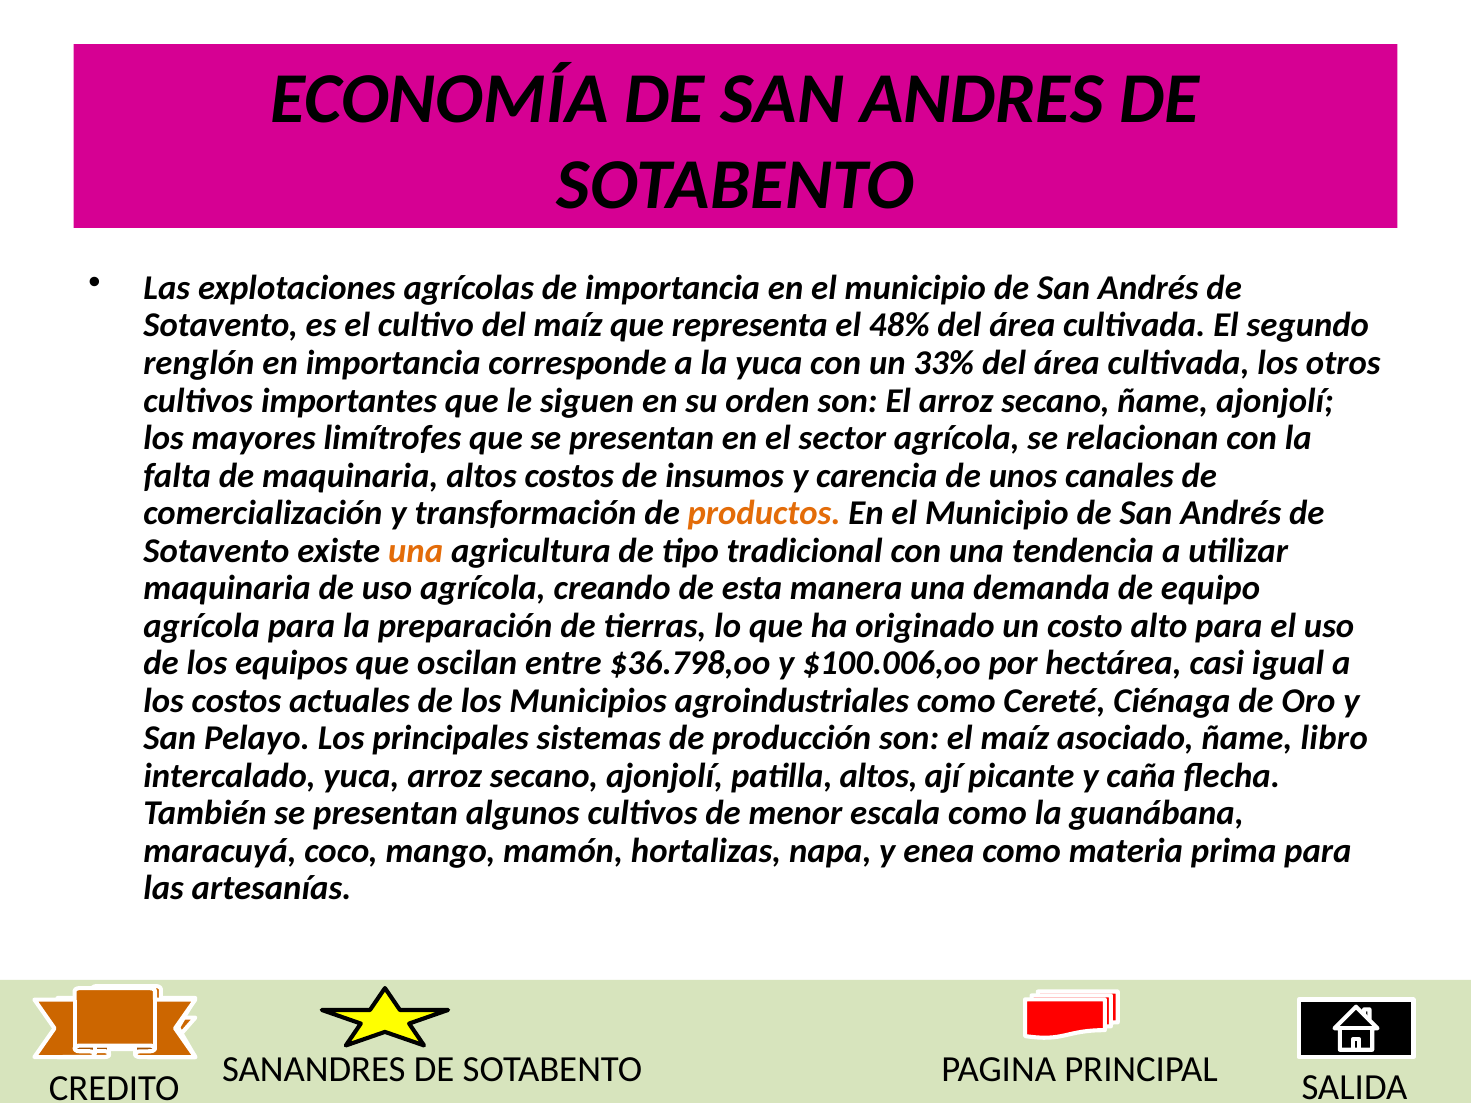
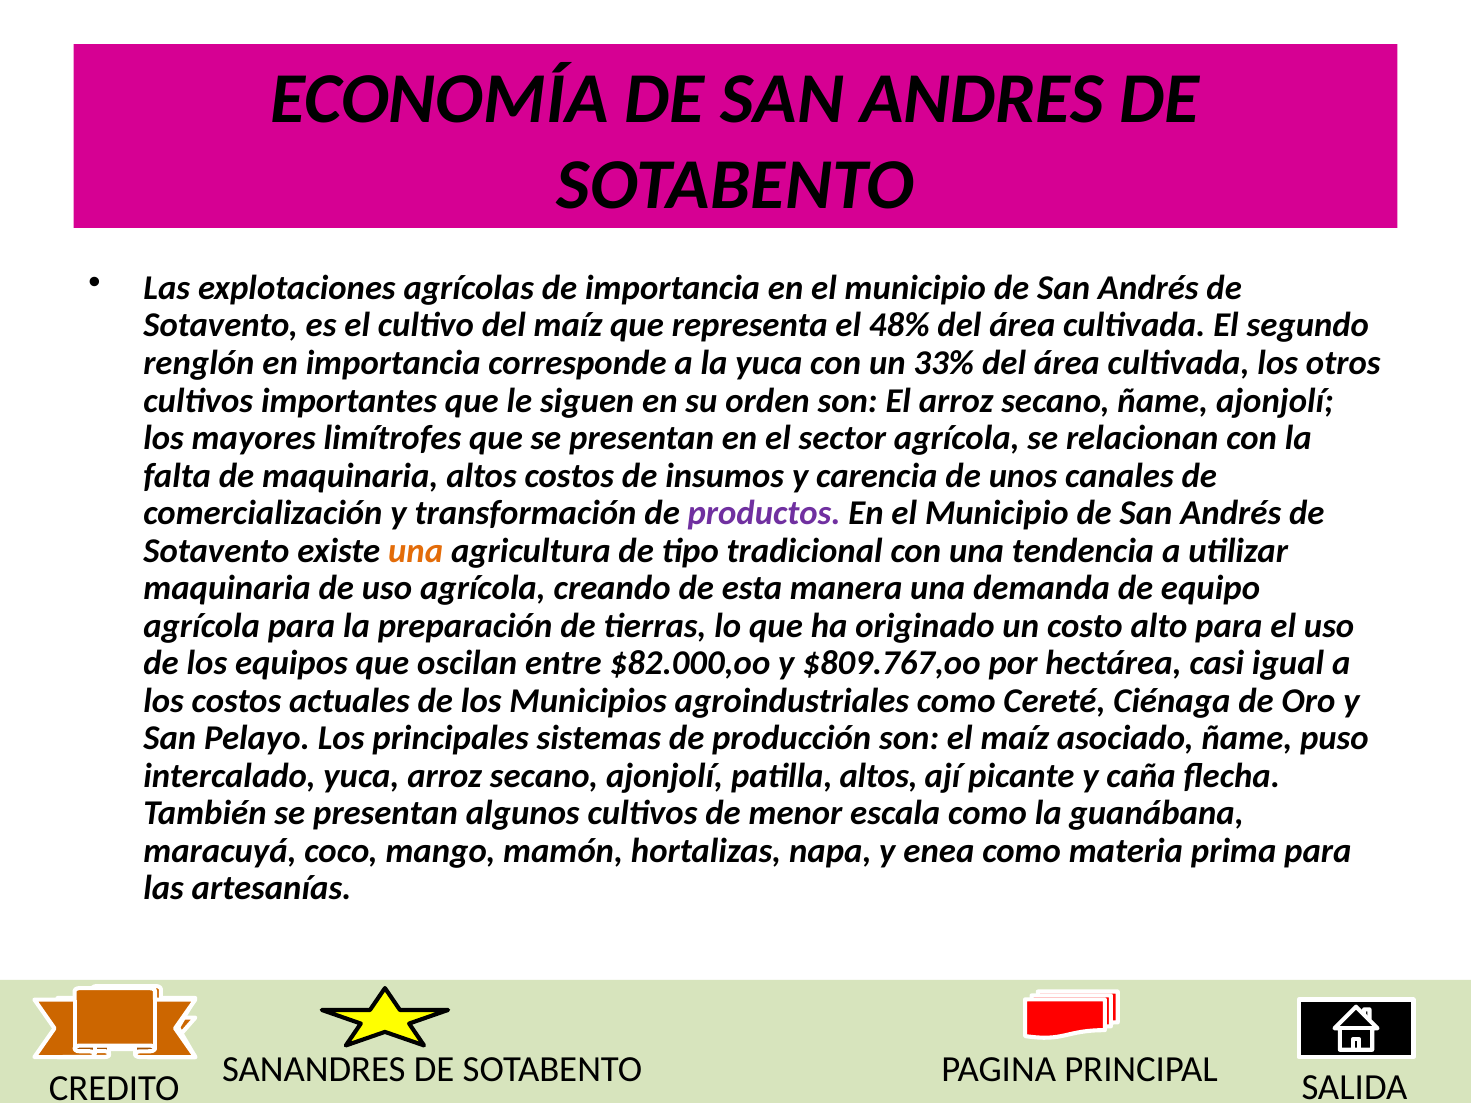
productos colour: orange -> purple
$36.798,oo: $36.798,oo -> $82.000,oo
$100.006,oo: $100.006,oo -> $809.767,oo
libro: libro -> puso
